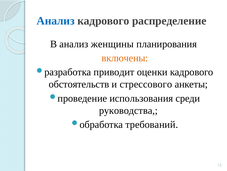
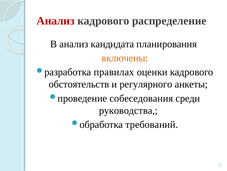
Анализ at (56, 21) colour: blue -> red
женщины: женщины -> кандидата
приводит: приводит -> правилах
стрессового: стрессового -> регулярного
использования: использования -> собеседования
